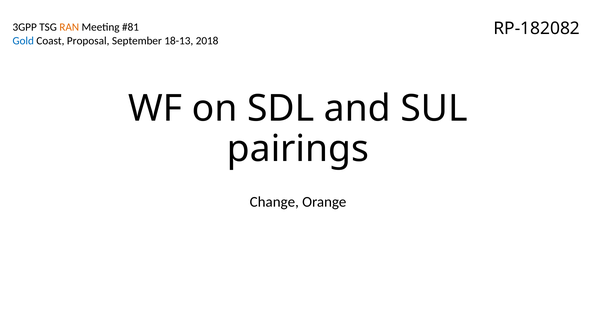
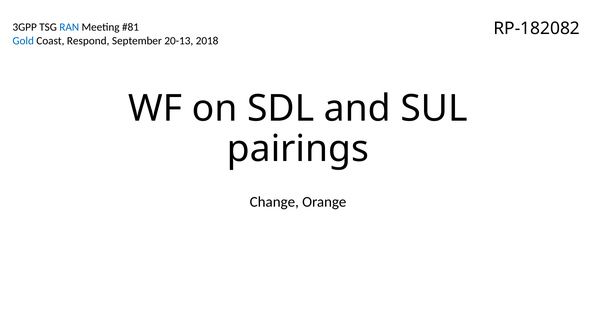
RAN colour: orange -> blue
Proposal: Proposal -> Respond
18-13: 18-13 -> 20-13
